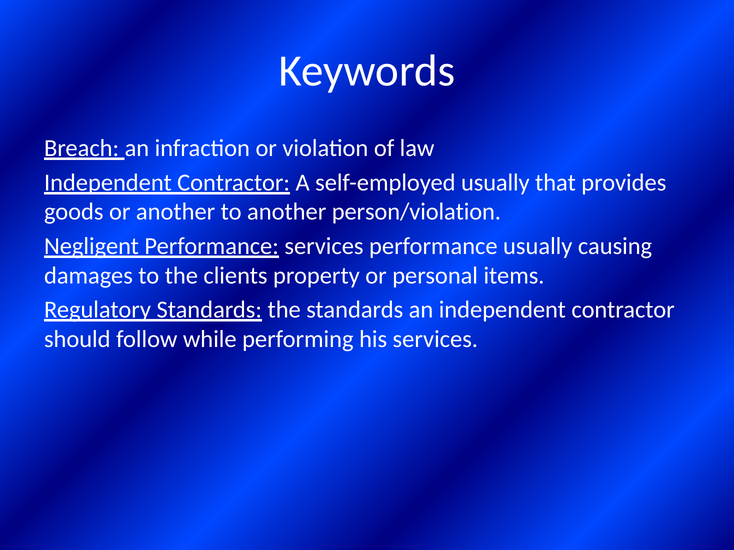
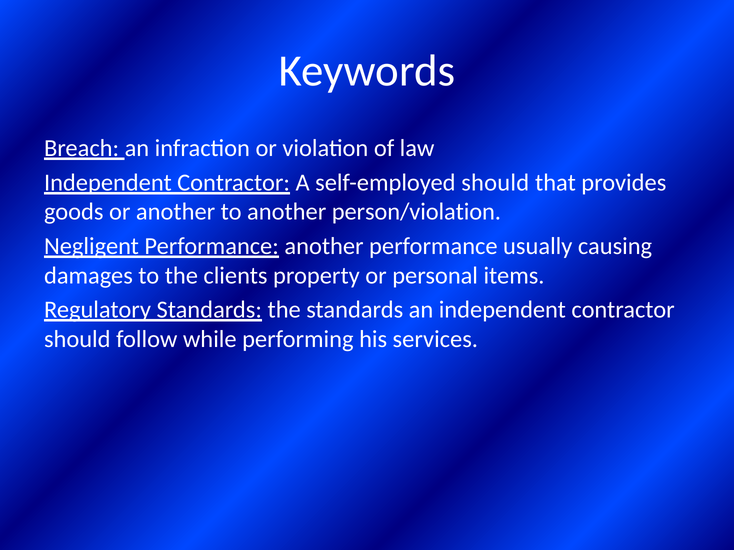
self-employed usually: usually -> should
Performance services: services -> another
